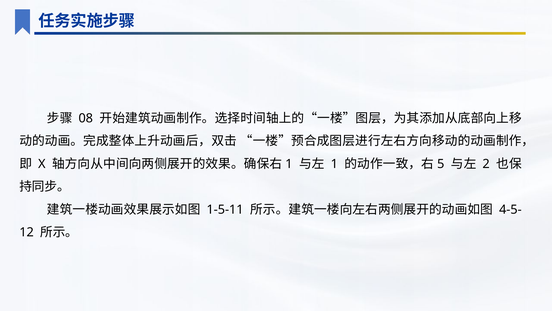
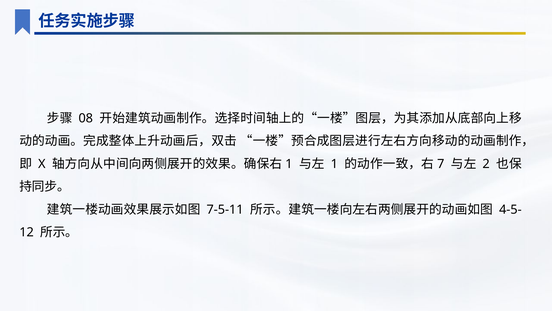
5: 5 -> 7
1-5-11: 1-5-11 -> 7-5-11
